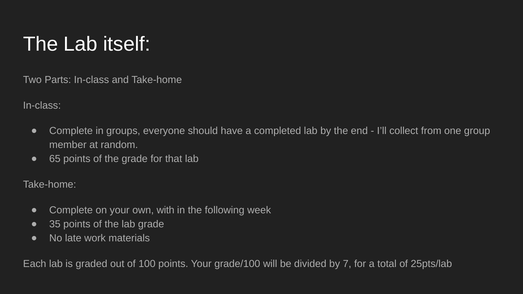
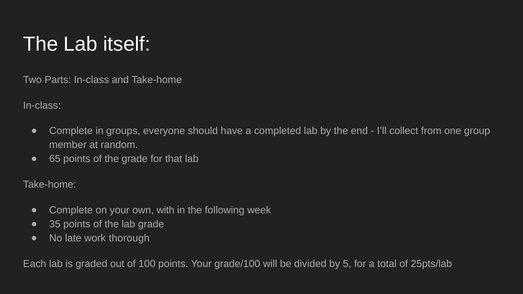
materials: materials -> thorough
7: 7 -> 5
